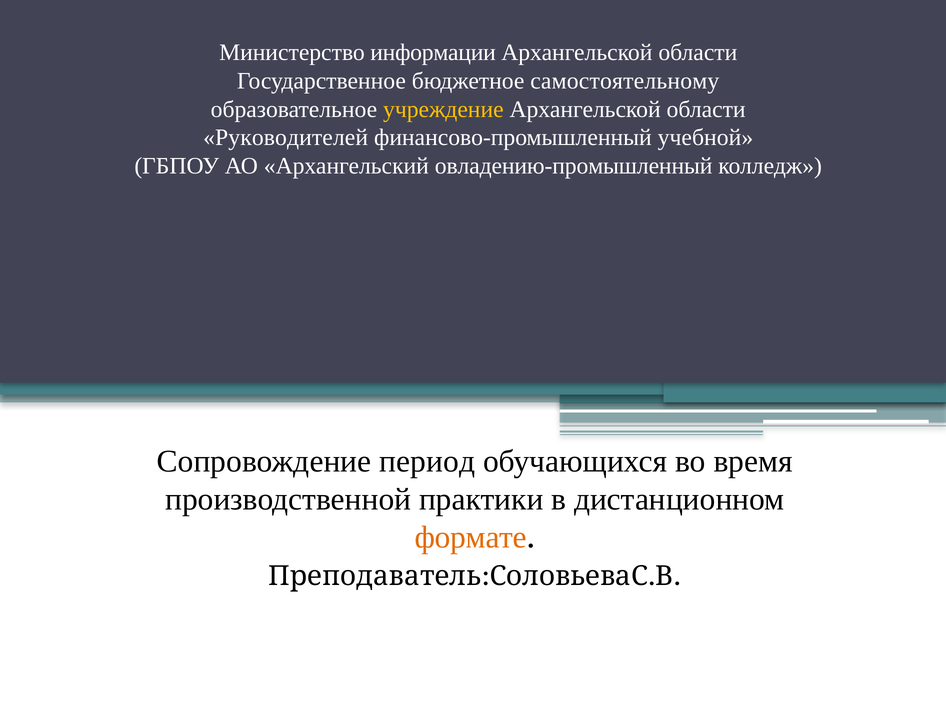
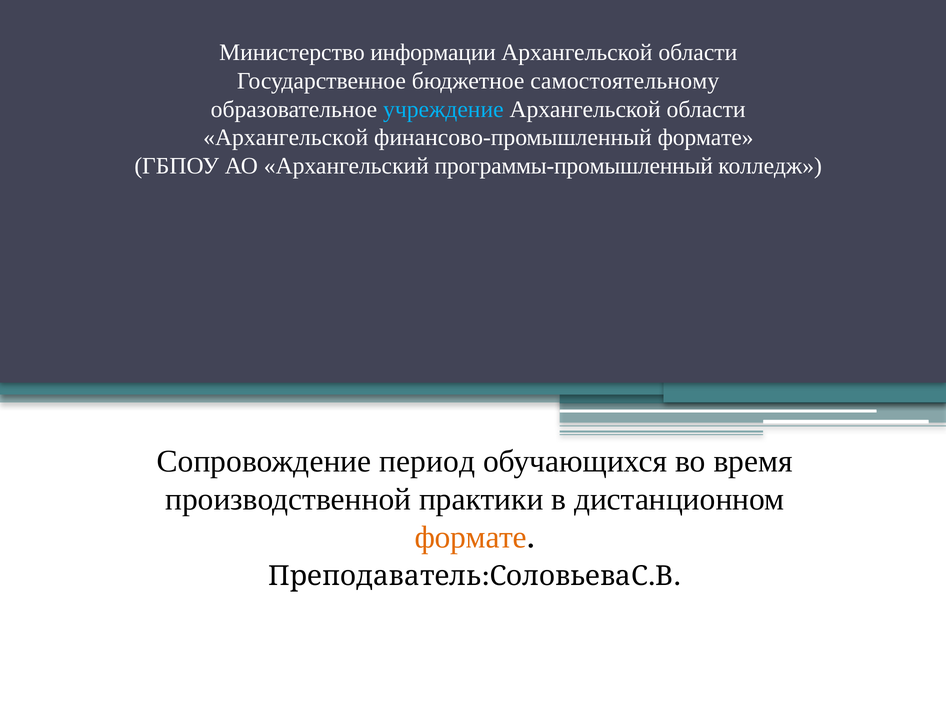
учреждение colour: yellow -> light blue
Руководителей at (286, 138): Руководителей -> Архангельской
финансово-промышленный учебной: учебной -> формате
овладению-промышленный: овладению-промышленный -> программы-промышленный
